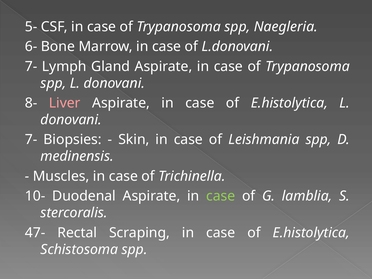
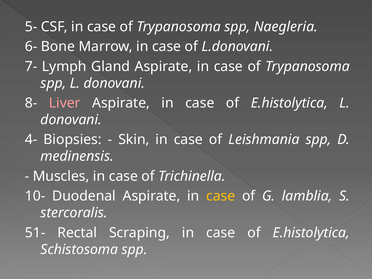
7- at (31, 140): 7- -> 4-
case at (221, 196) colour: light green -> yellow
47-: 47- -> 51-
